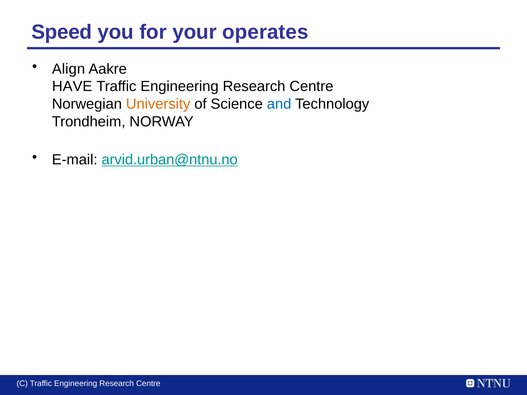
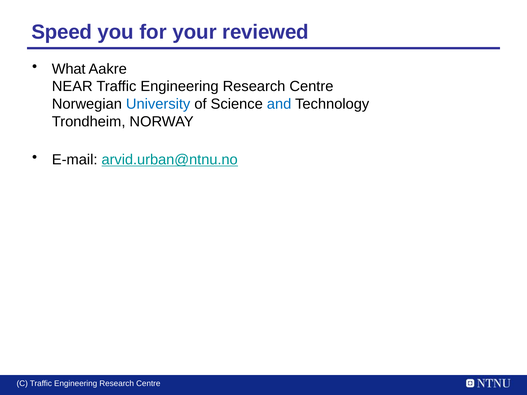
operates: operates -> reviewed
Align: Align -> What
HAVE: HAVE -> NEAR
University colour: orange -> blue
